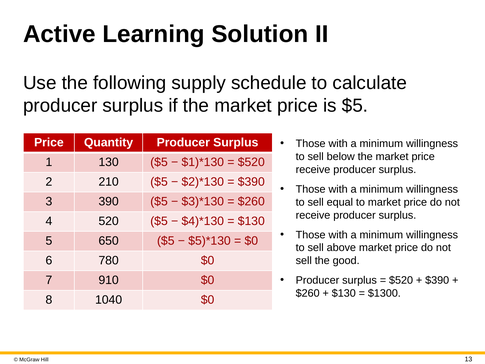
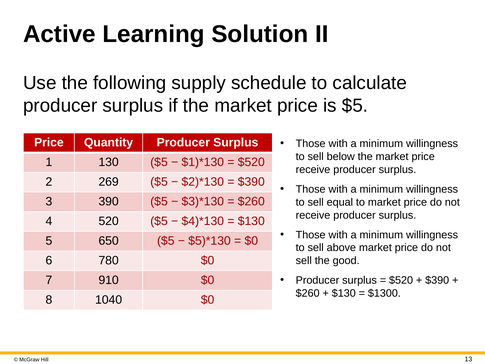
210: 210 -> 269
